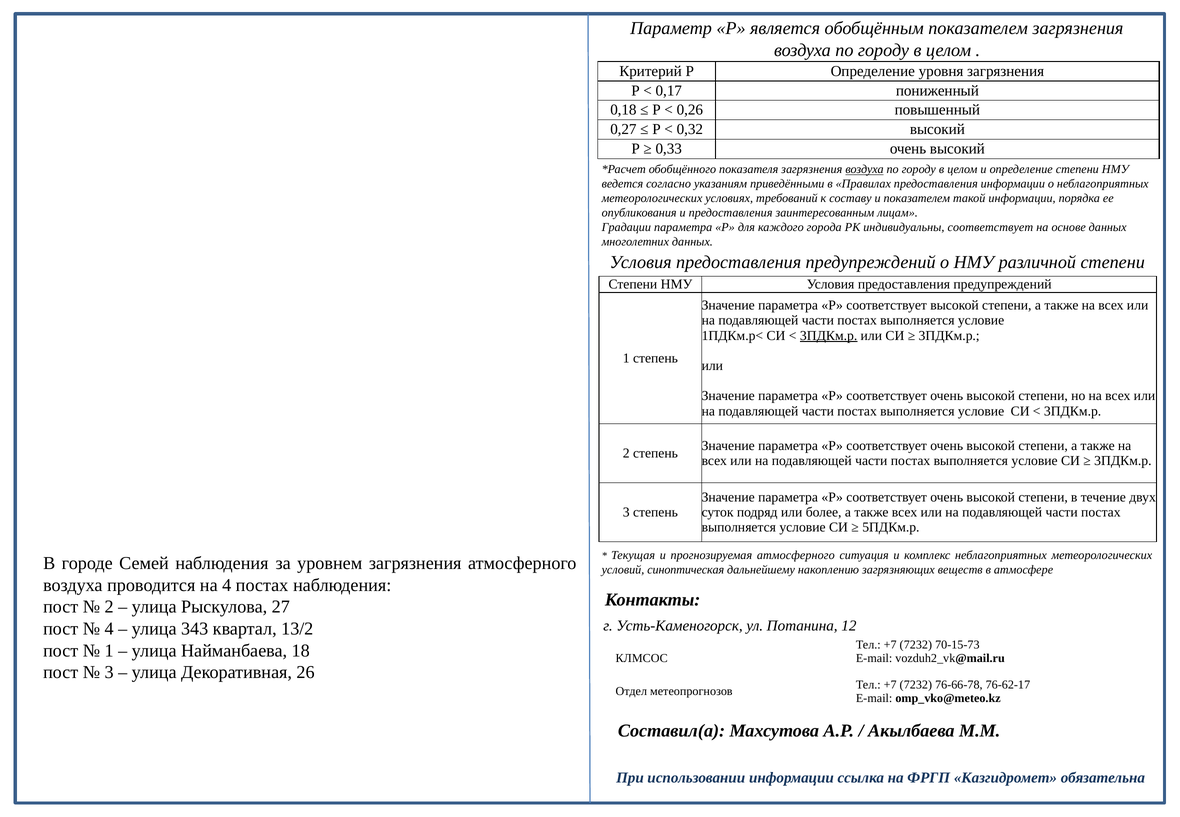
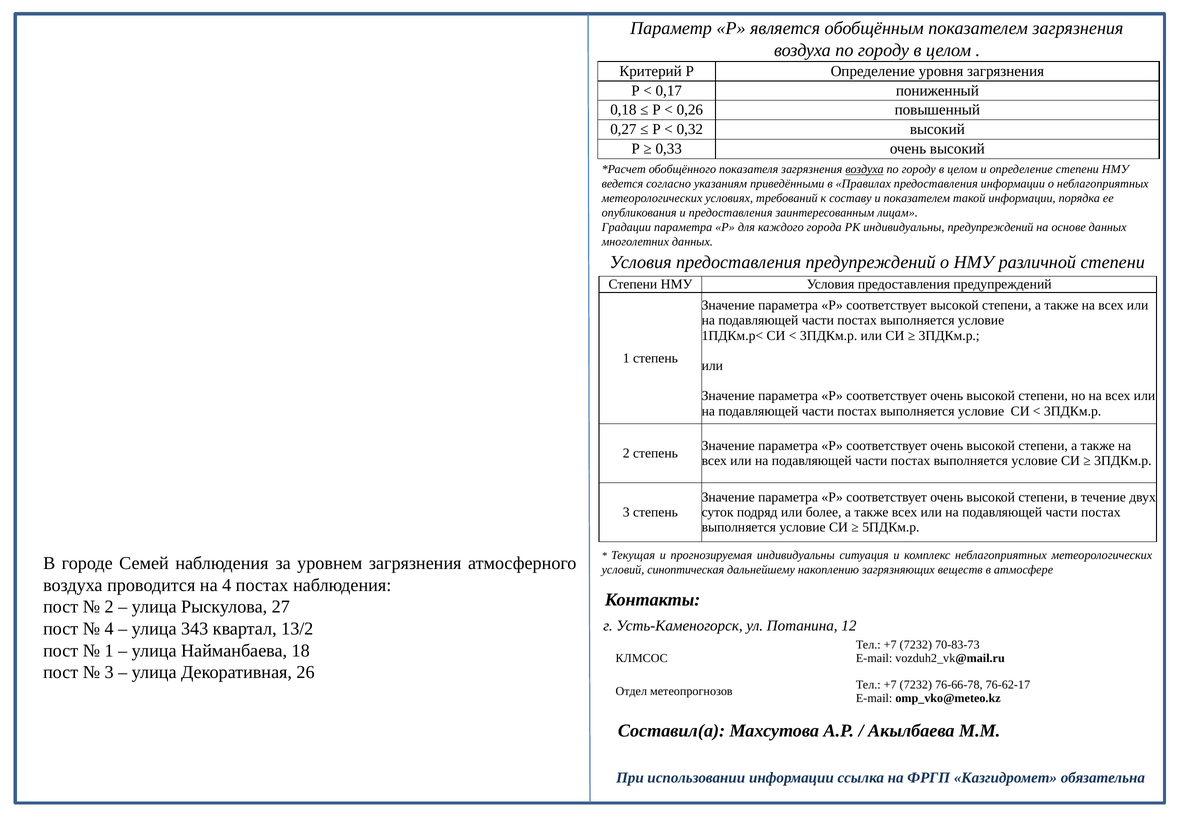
индивидуальны соответствует: соответствует -> предупреждений
3ПДКм.р at (829, 336) underline: present -> none
прогнозируемая атмосферного: атмосферного -> индивидуальны
70-15-73: 70-15-73 -> 70-83-73
